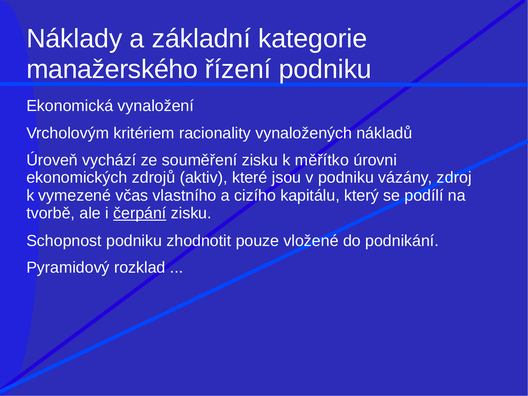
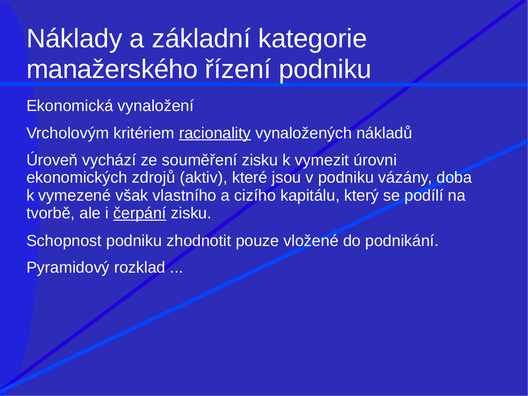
racionality underline: none -> present
měřítko: měřítko -> vymezit
zdroj: zdroj -> doba
včas: včas -> však
